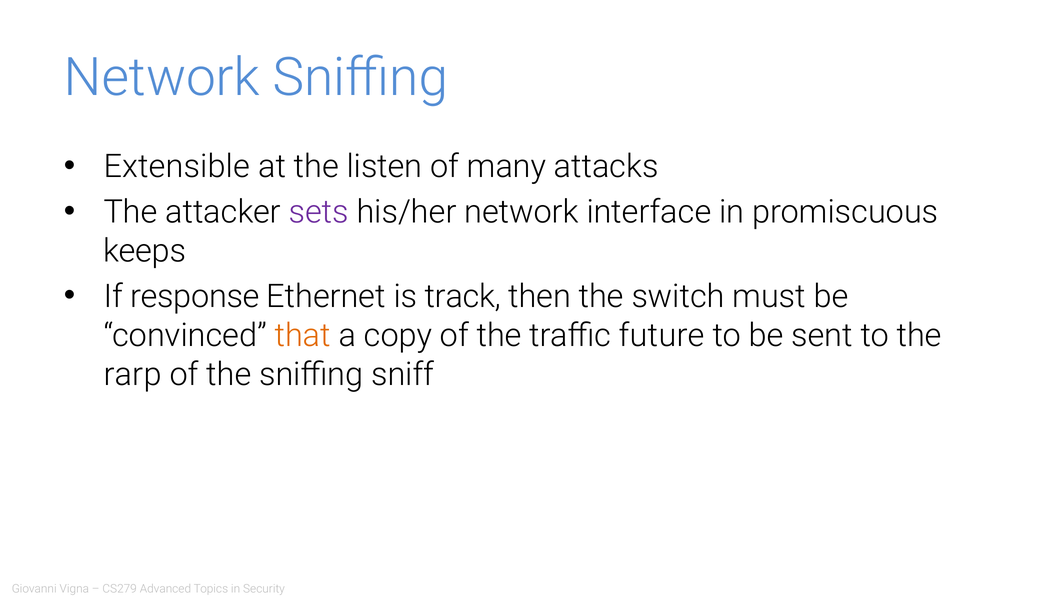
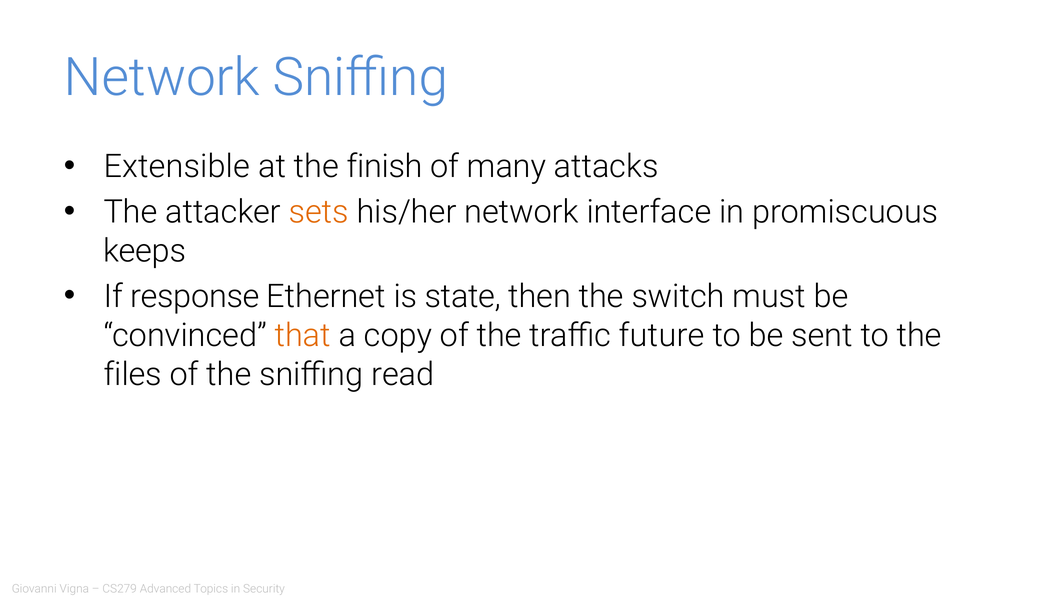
listen: listen -> finish
sets colour: purple -> orange
track: track -> state
rarp: rarp -> files
sniff: sniff -> read
